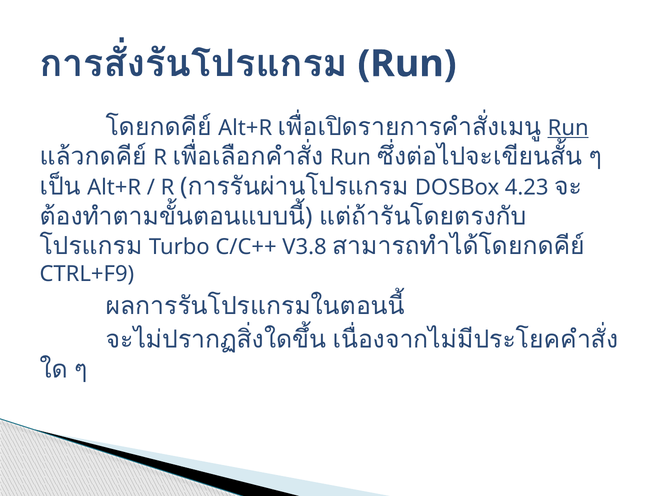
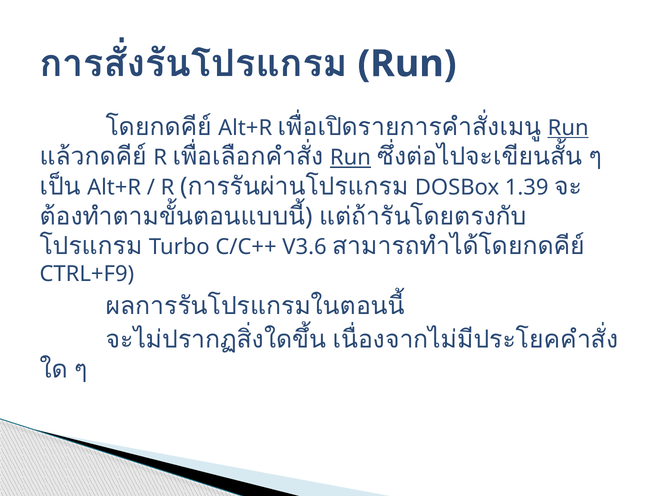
Run at (350, 158) underline: none -> present
4.23: 4.23 -> 1.39
V3.8: V3.8 -> V3.6
